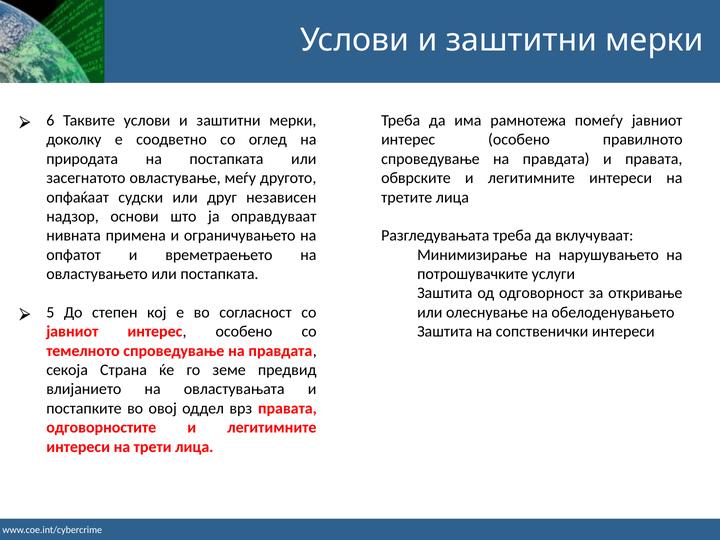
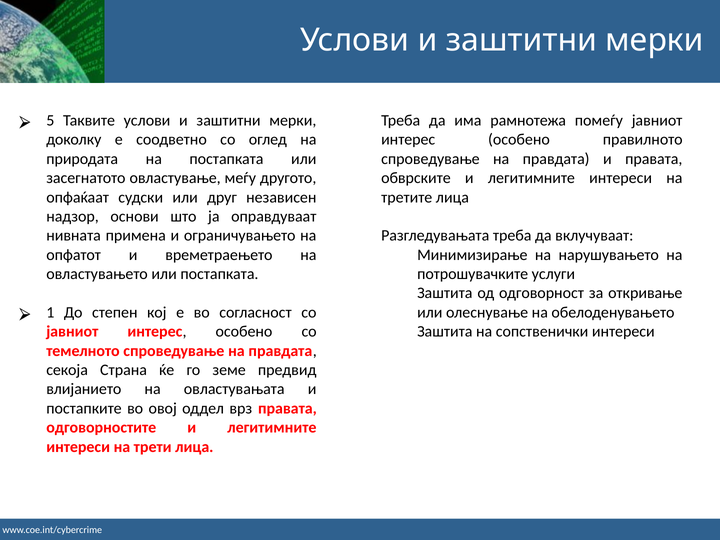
6: 6 -> 5
5: 5 -> 1
